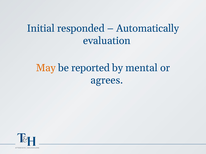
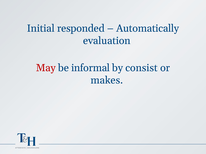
May colour: orange -> red
reported: reported -> informal
mental: mental -> consist
agrees: agrees -> makes
